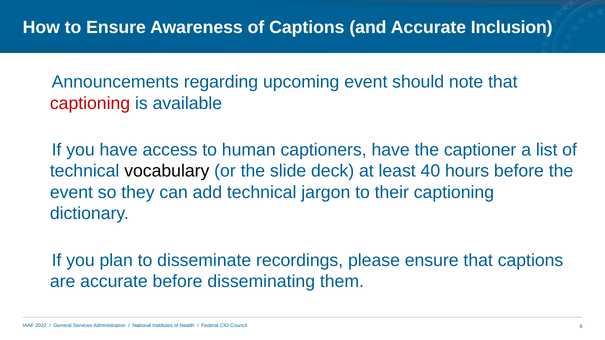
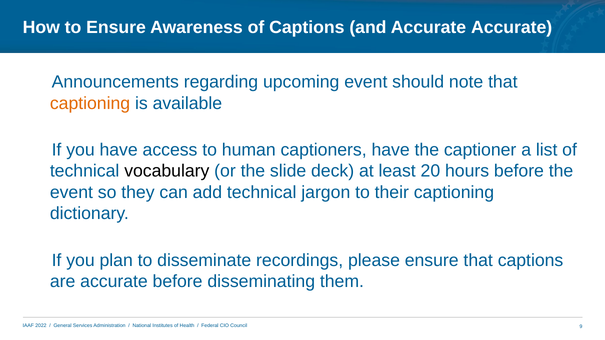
Accurate Inclusion: Inclusion -> Accurate
captioning at (90, 103) colour: red -> orange
40: 40 -> 20
